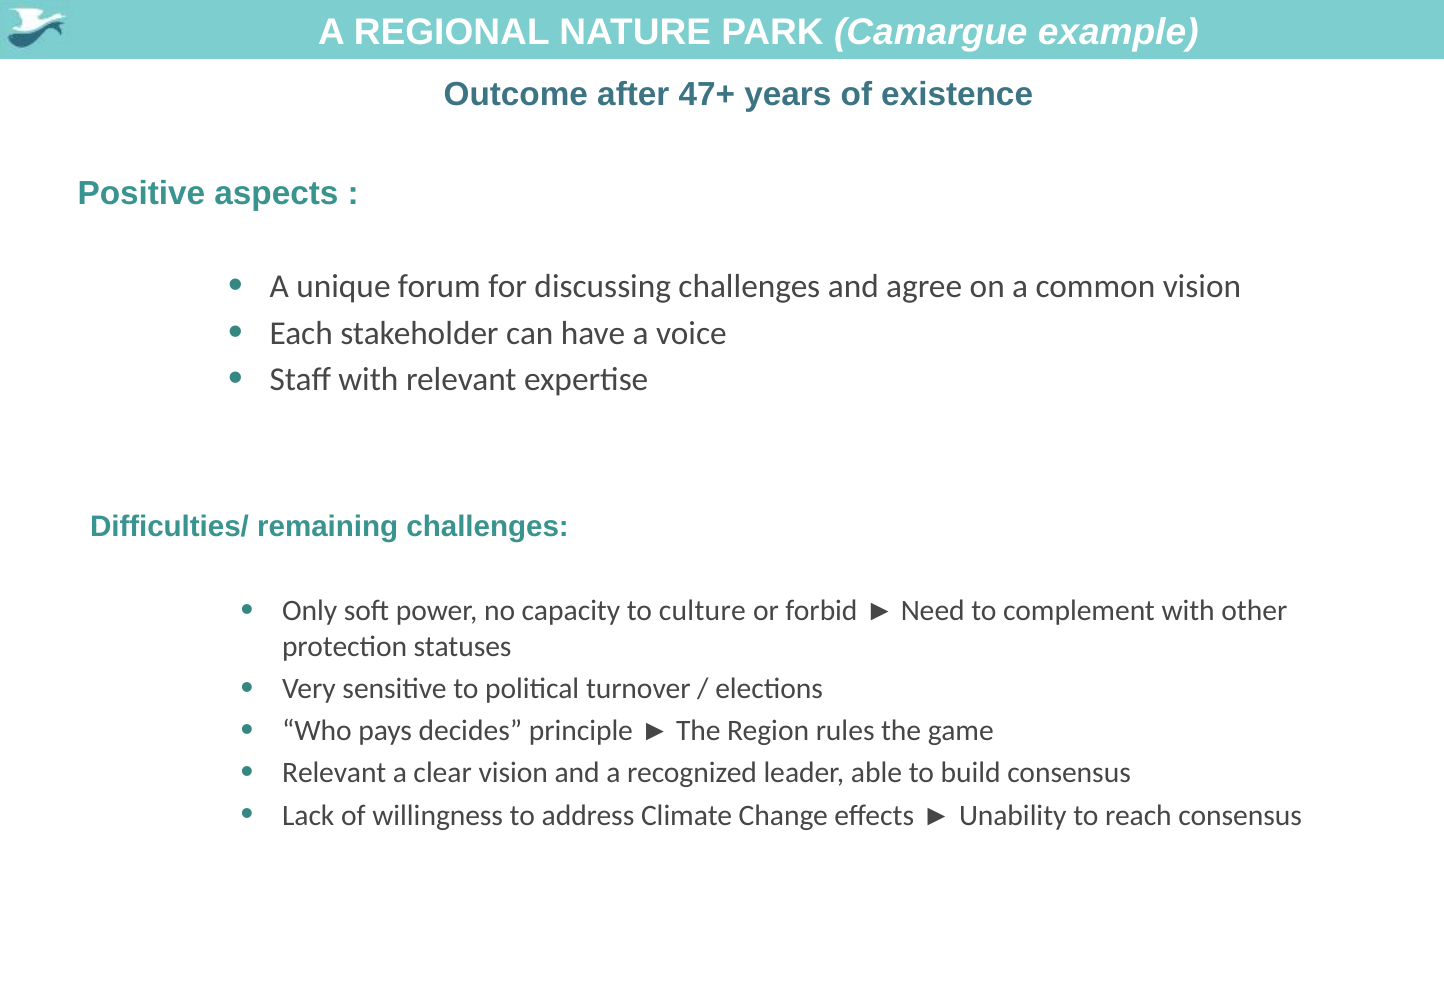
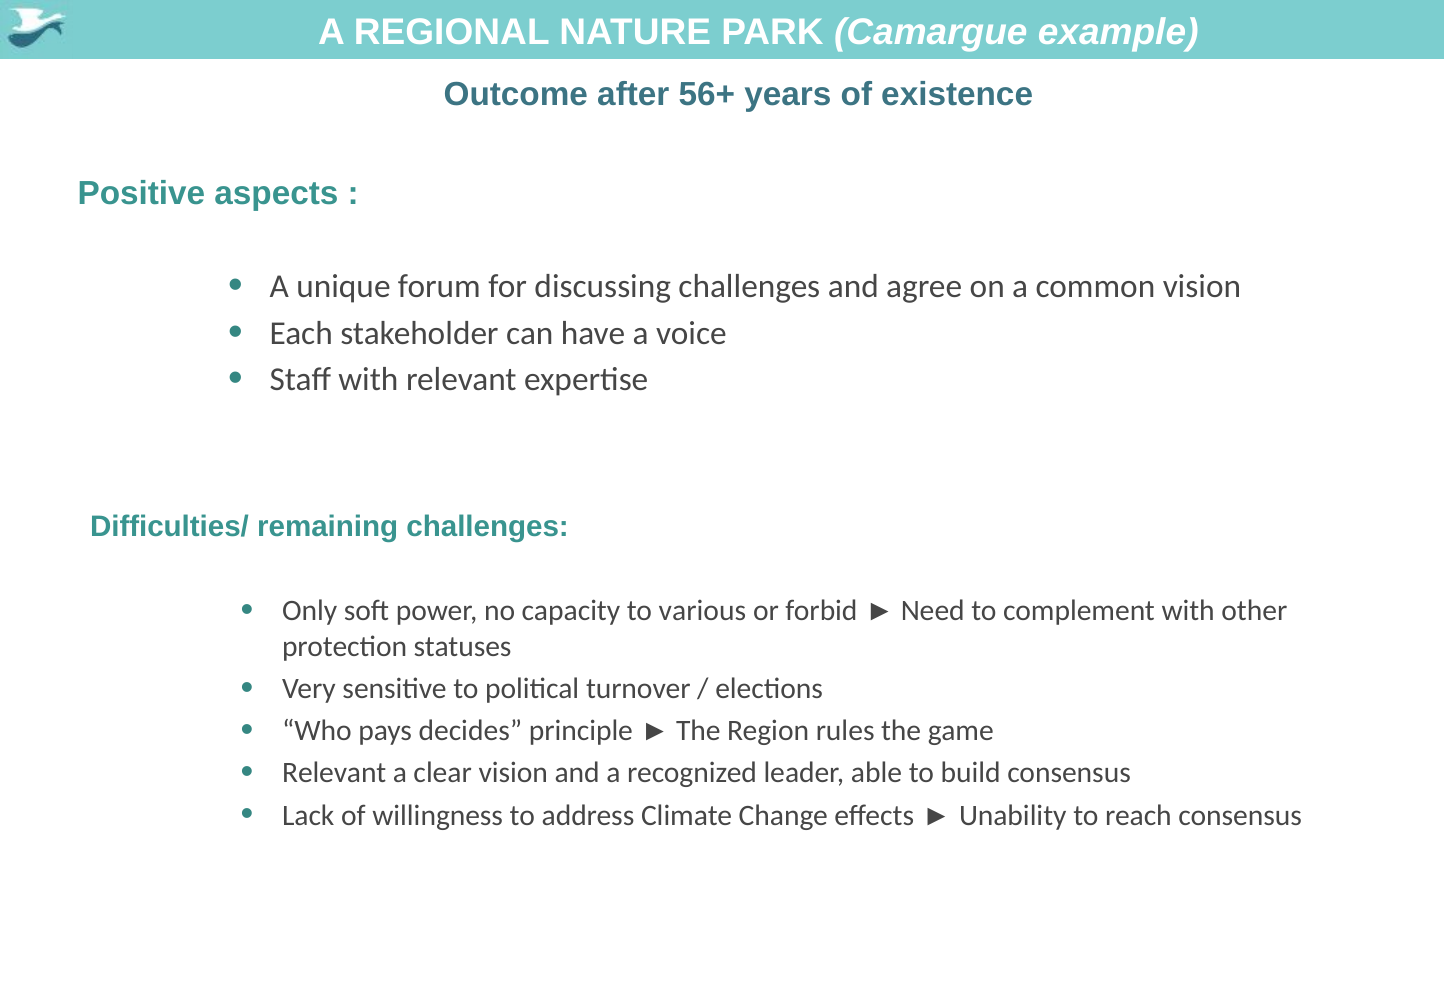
47+: 47+ -> 56+
culture: culture -> various
